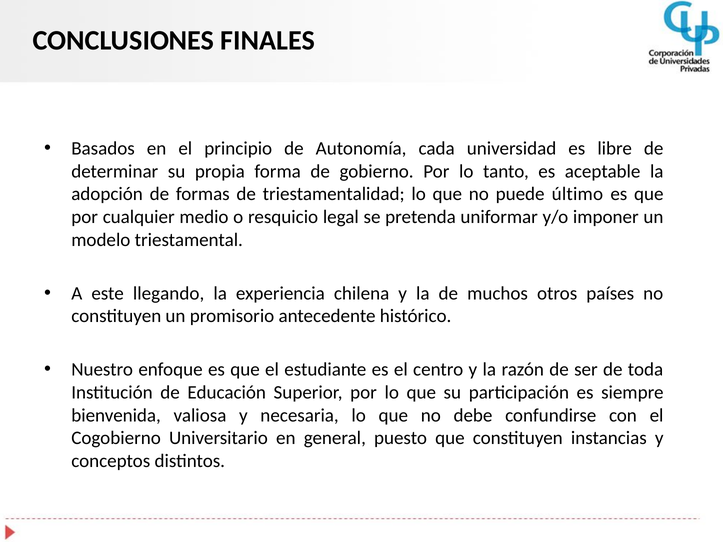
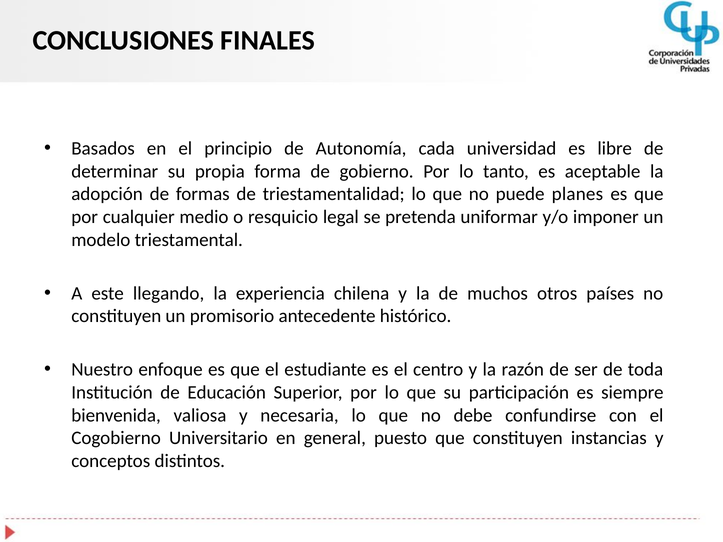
último: último -> planes
